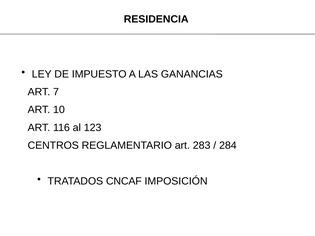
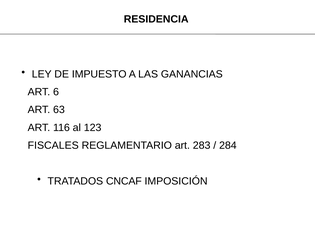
7: 7 -> 6
10: 10 -> 63
CENTROS: CENTROS -> FISCALES
